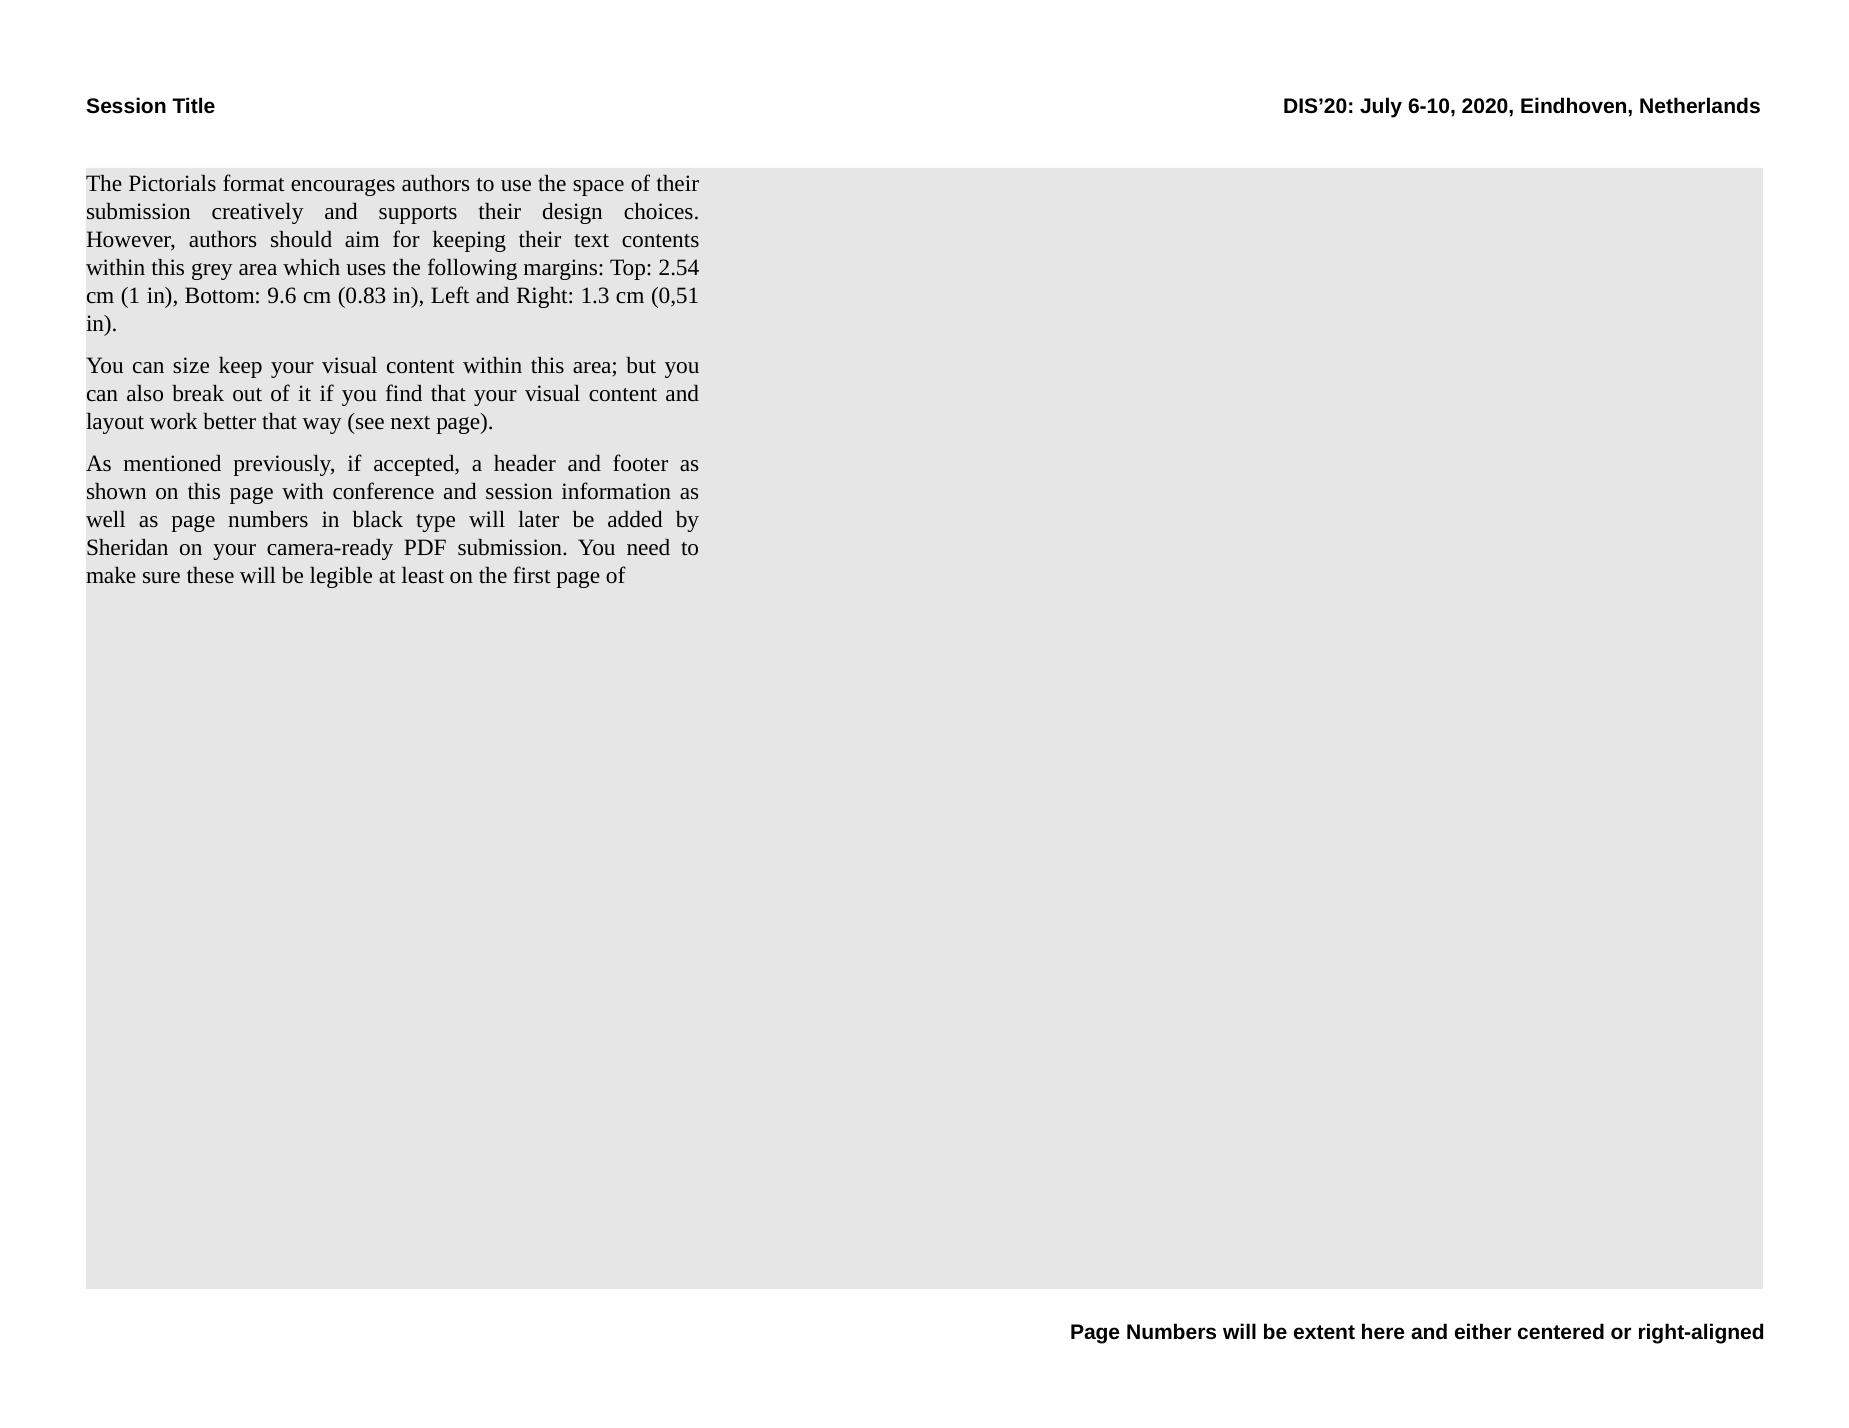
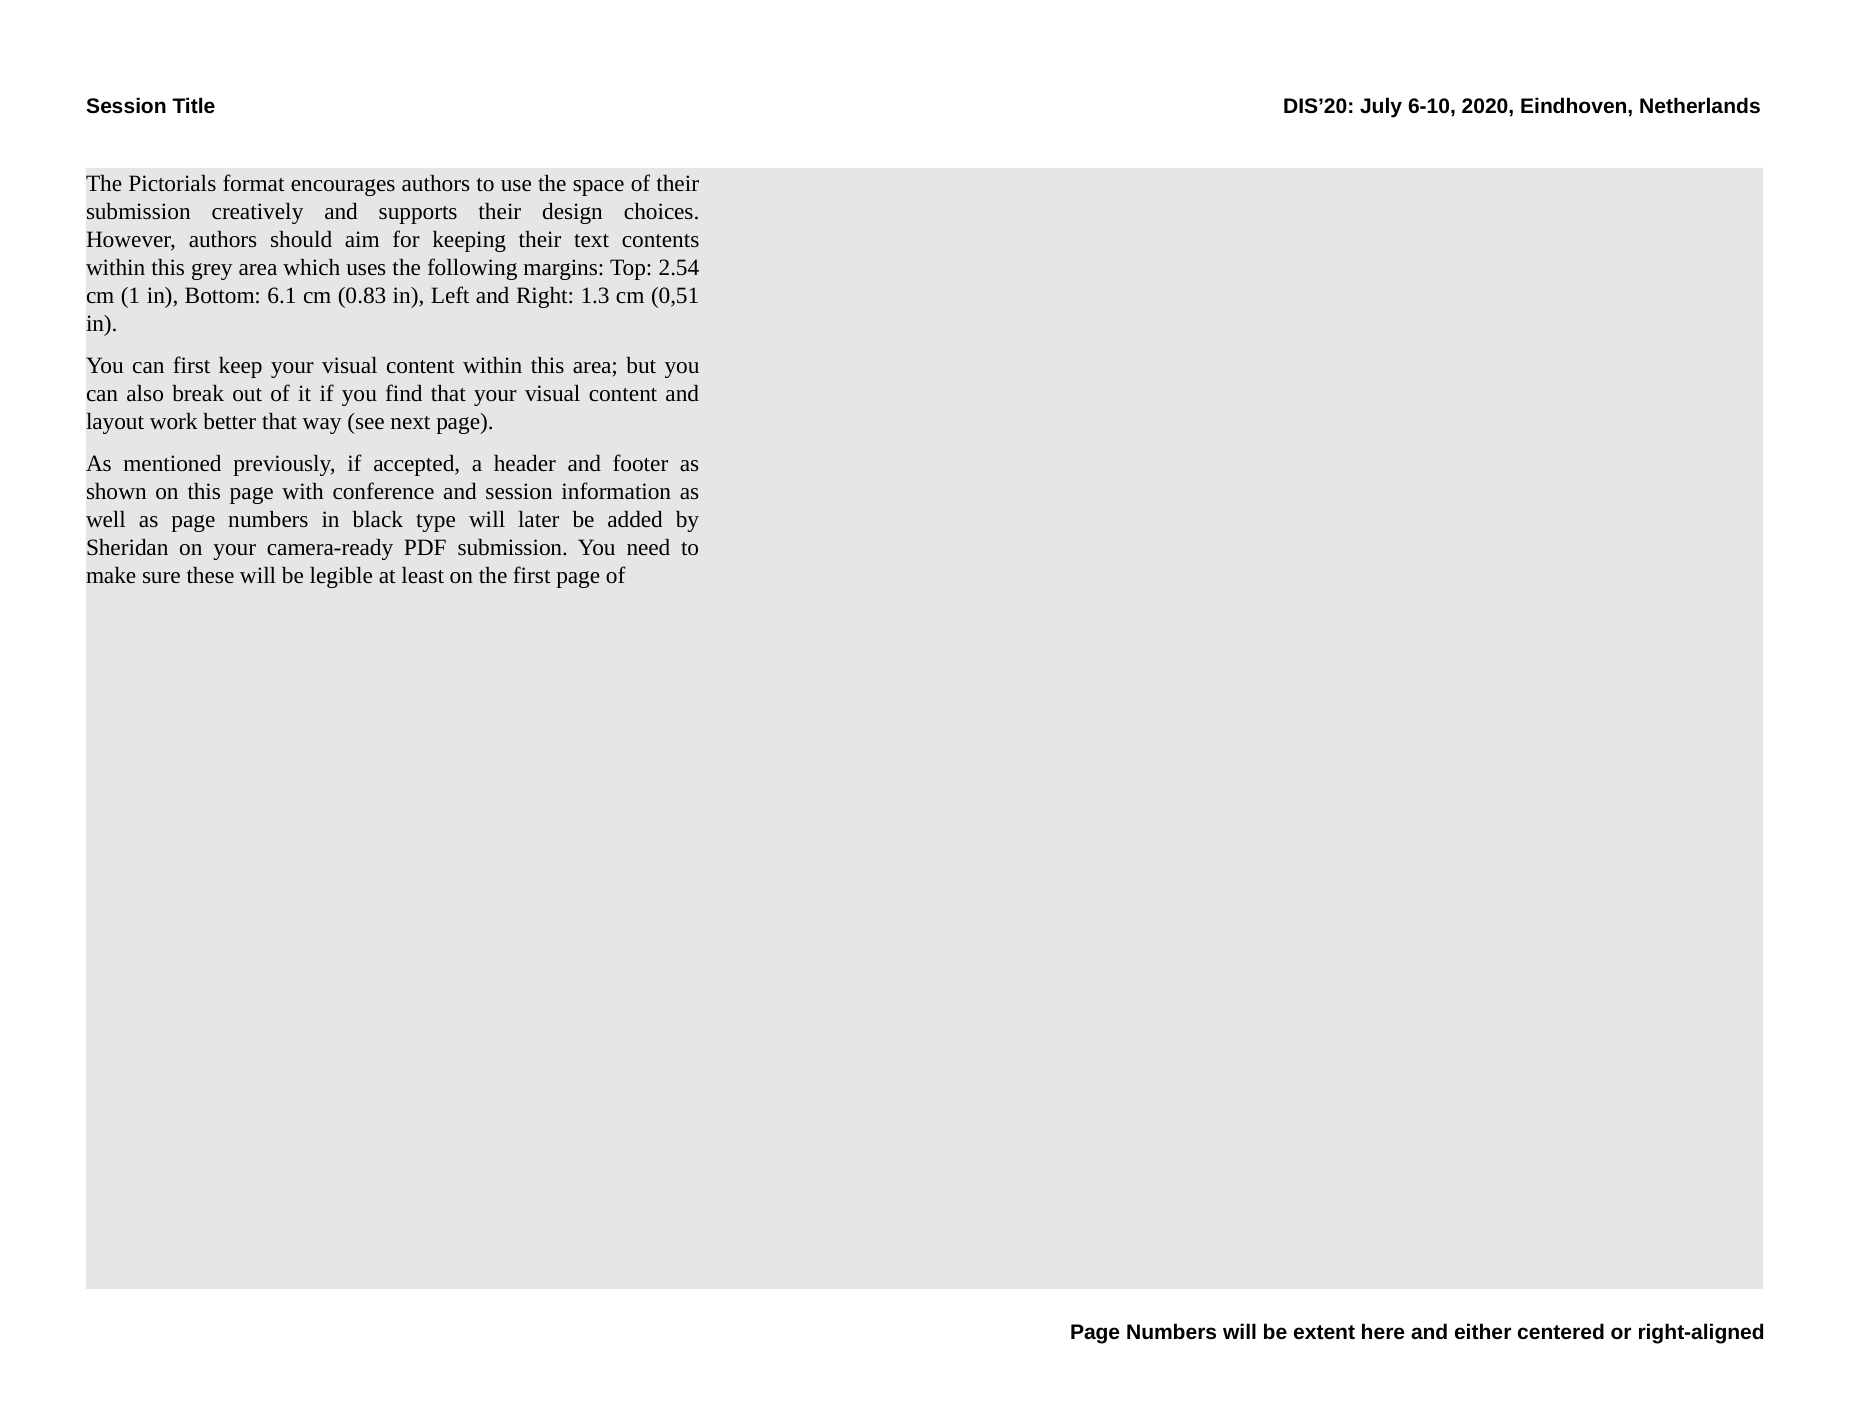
9.6: 9.6 -> 6.1
can size: size -> first
